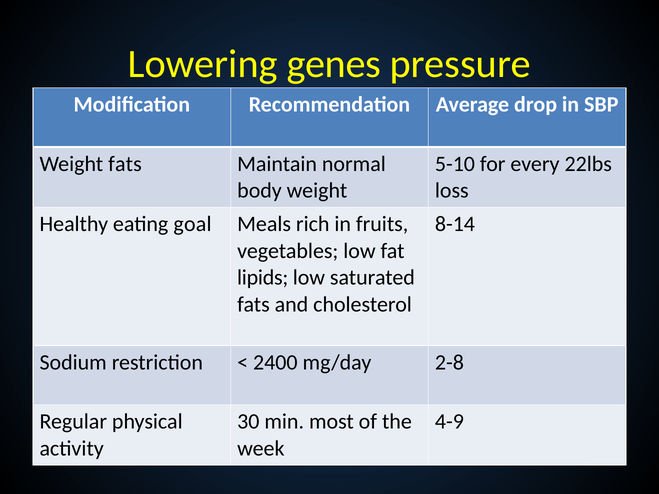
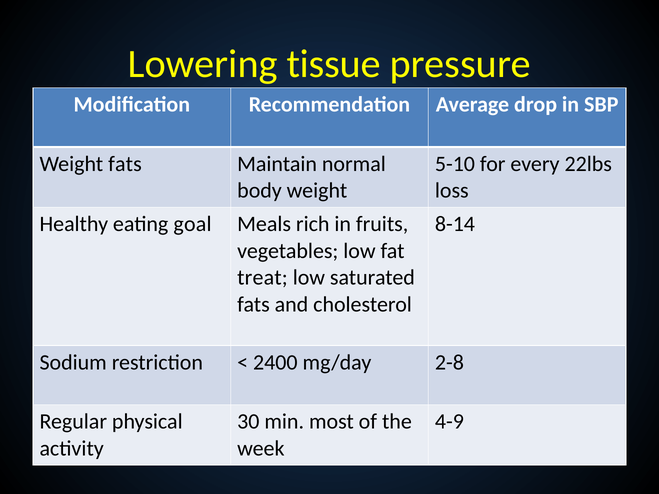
genes: genes -> tissue
lipids: lipids -> treat
